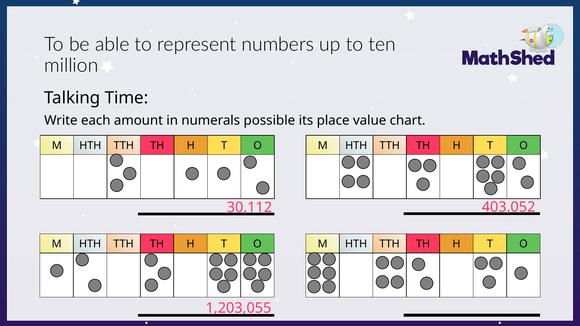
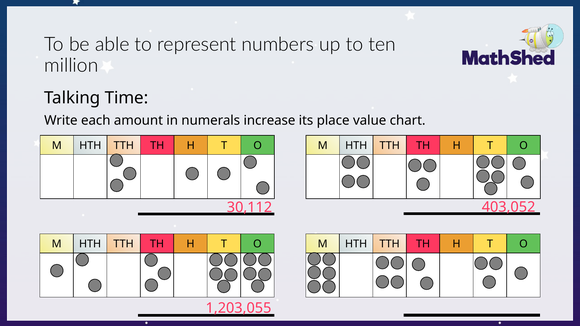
possible: possible -> increase
